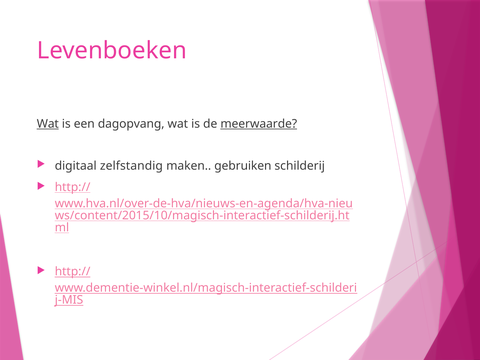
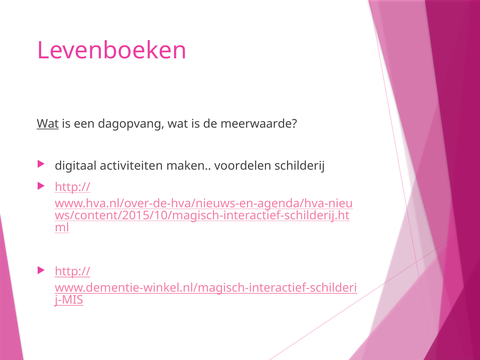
meerwaarde underline: present -> none
zelfstandig: zelfstandig -> activiteiten
gebruiken: gebruiken -> voordelen
